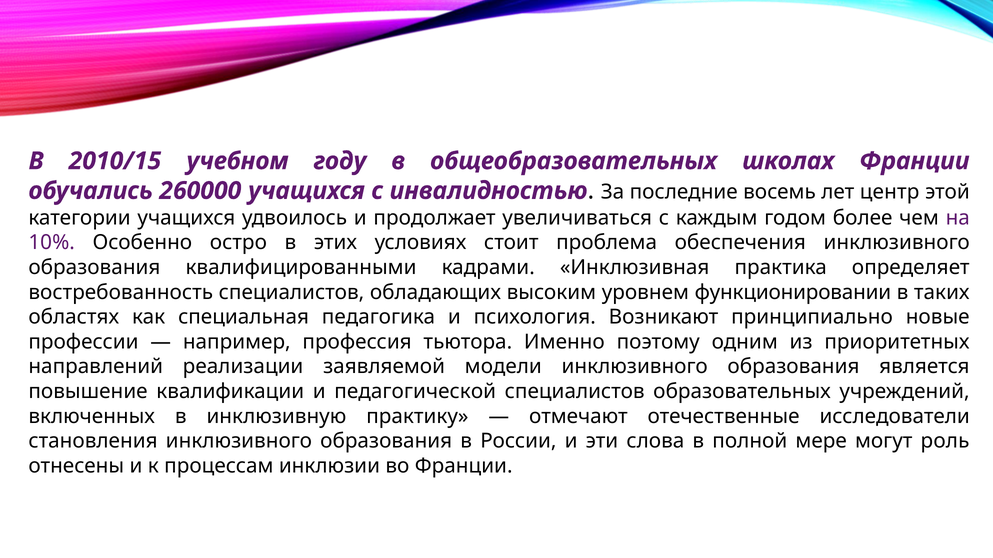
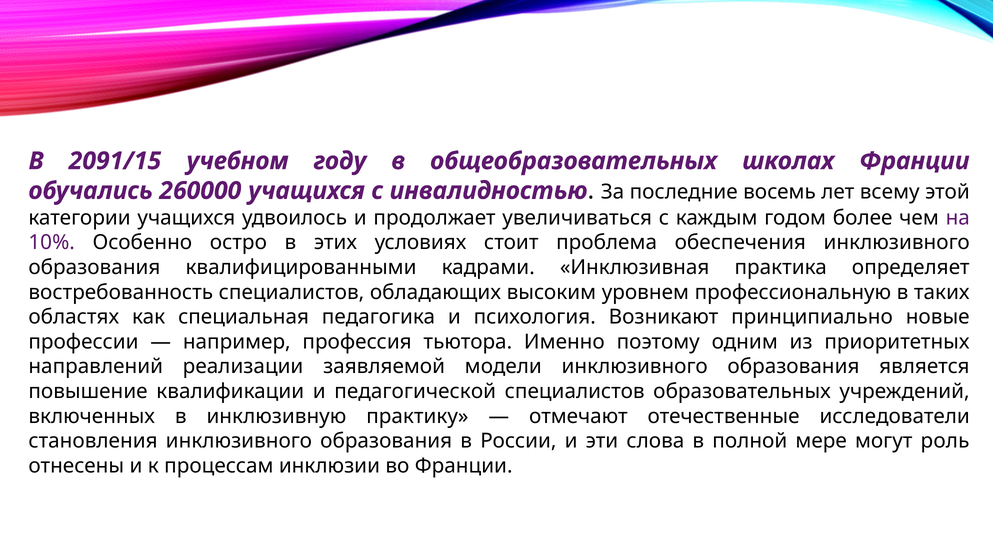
2010/15: 2010/15 -> 2091/15
центр: центр -> всему
функционировании: функционировании -> профессиональную
